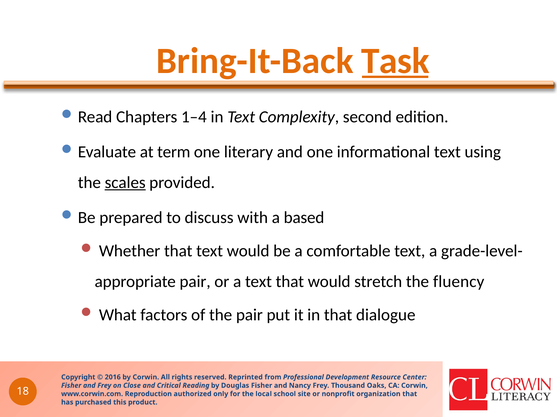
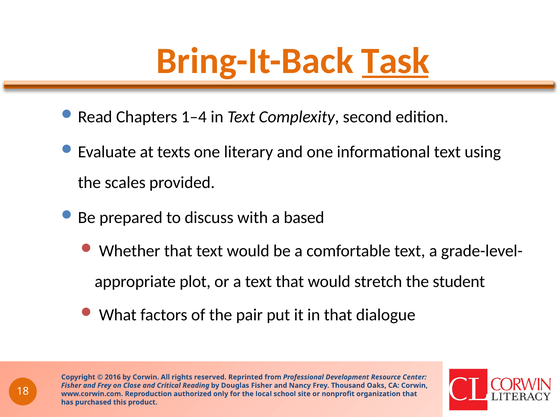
term: term -> texts
scales underline: present -> none
pair at (195, 282): pair -> plot
fluency: fluency -> student
